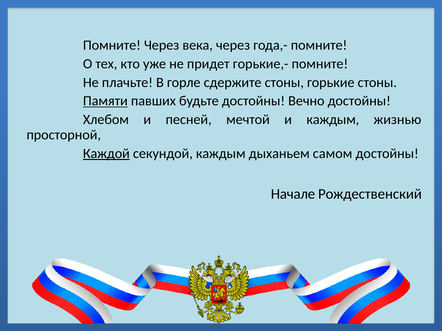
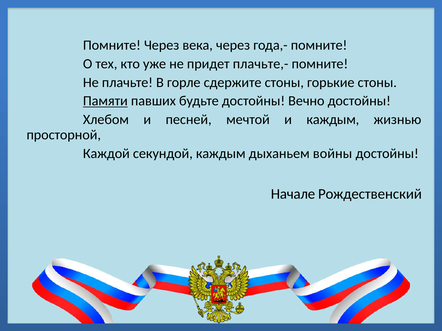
горькие,-: горькие,- -> плачьте,-
Каждой underline: present -> none
самом: самом -> войны
